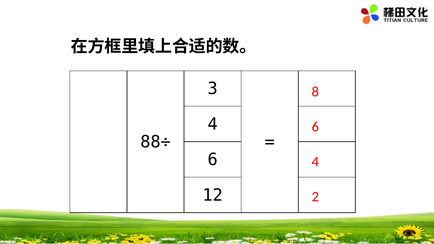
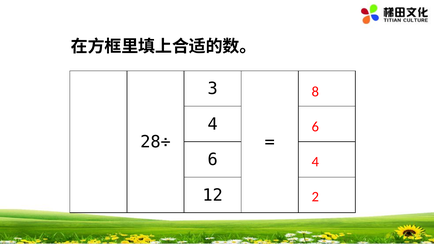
88÷: 88÷ -> 28÷
